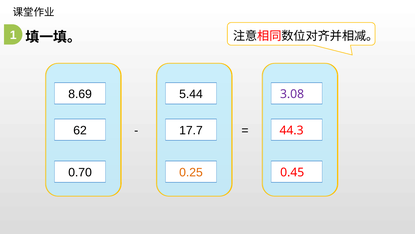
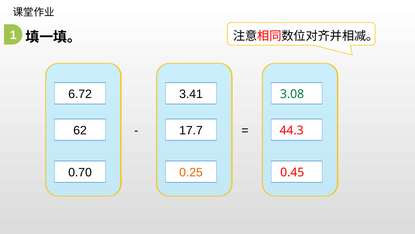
8.69: 8.69 -> 6.72
5.44: 5.44 -> 3.41
3.08 colour: purple -> green
